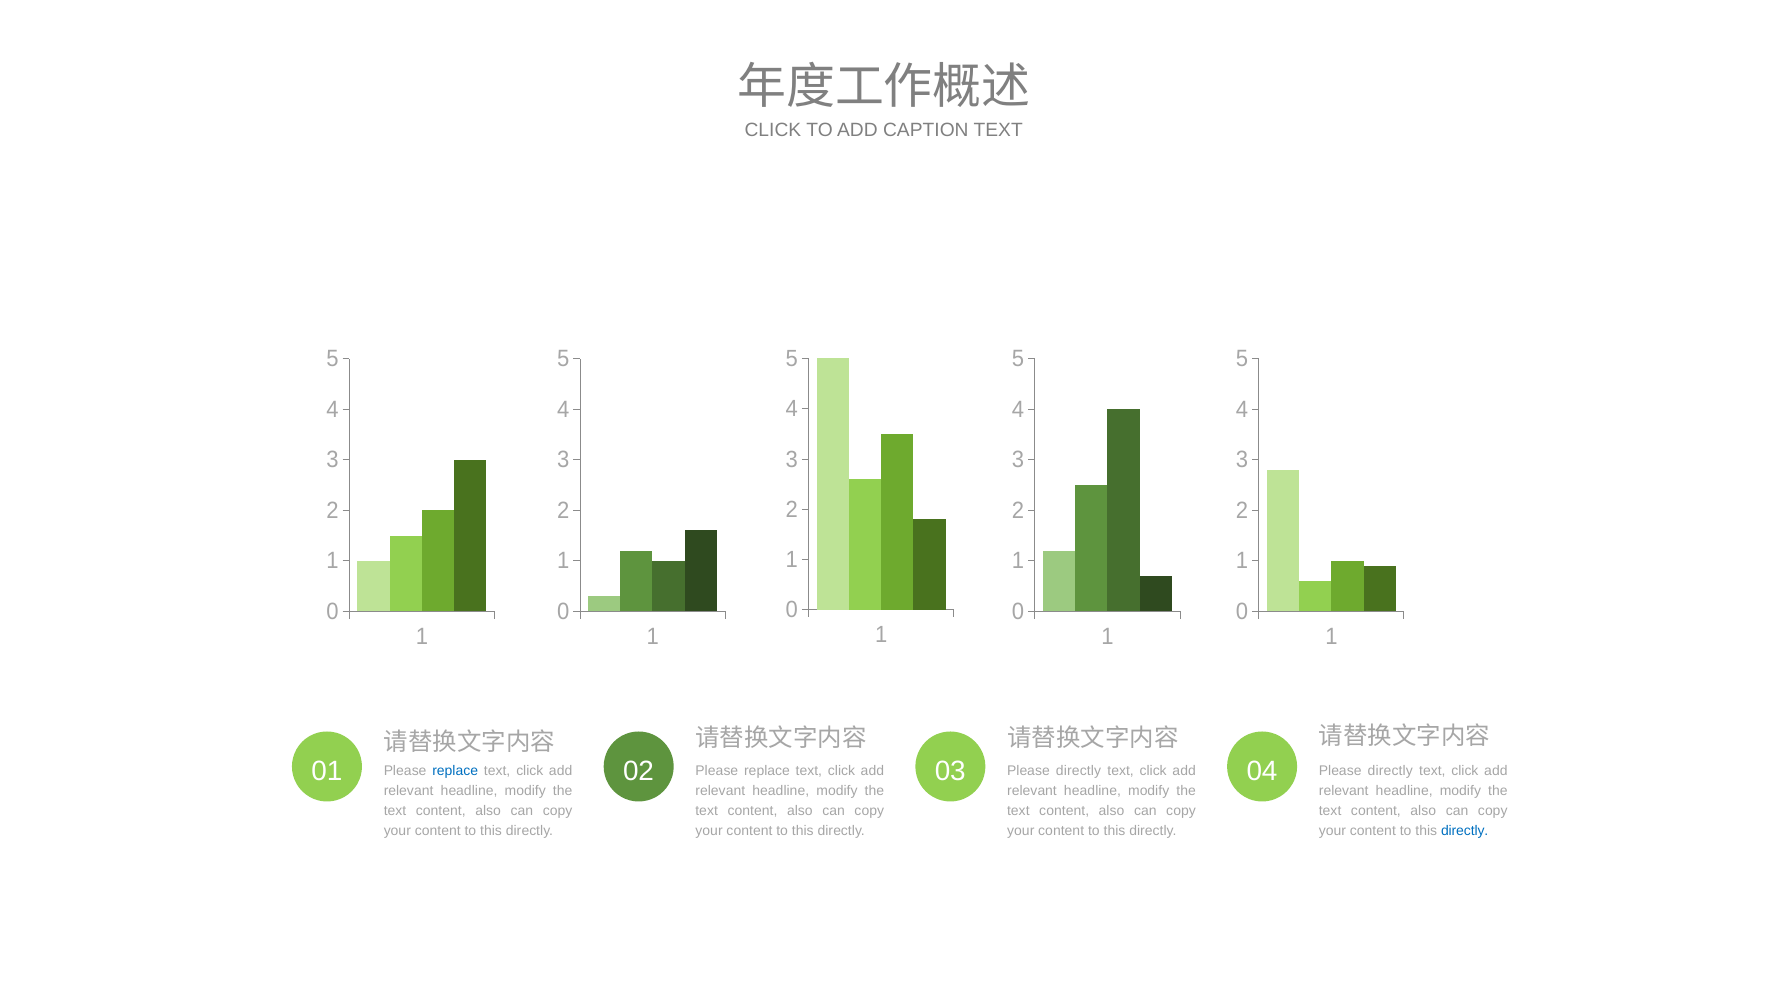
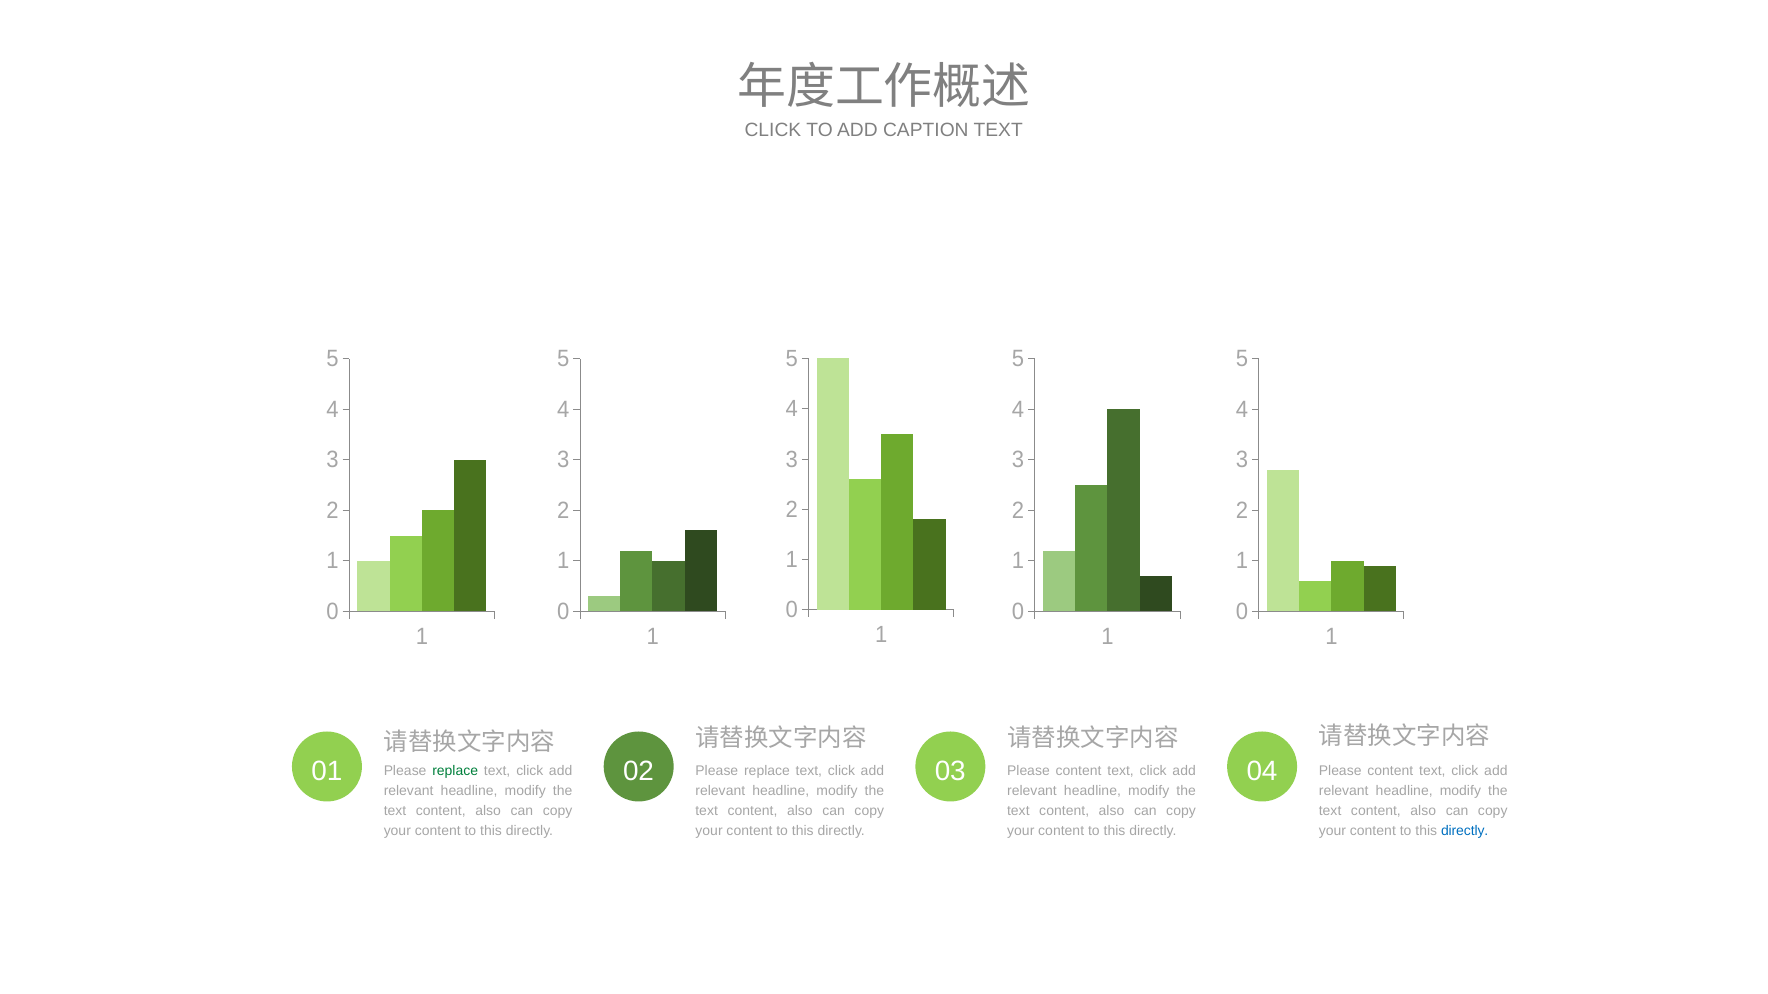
02 Please directly: directly -> content
03 Please directly: directly -> content
replace at (455, 771) colour: blue -> green
